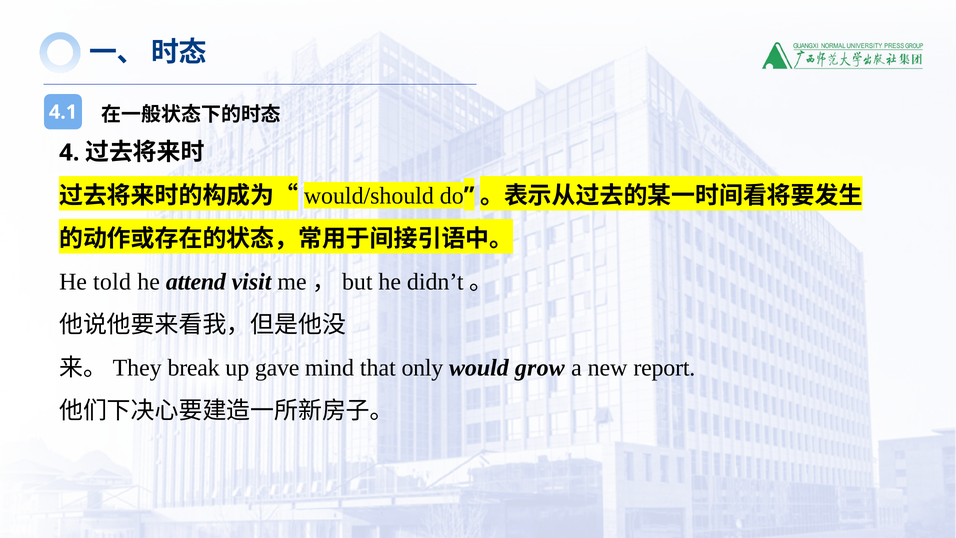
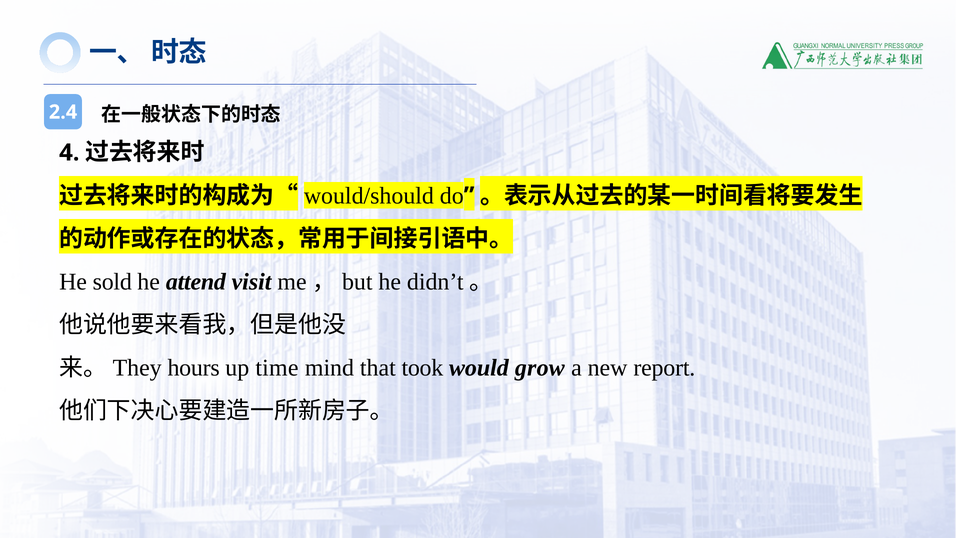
4.1: 4.1 -> 2.4
told: told -> sold
break: break -> hours
gave: gave -> time
only: only -> took
